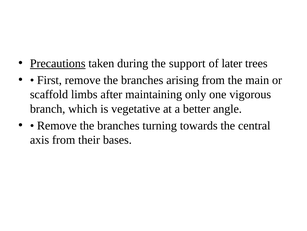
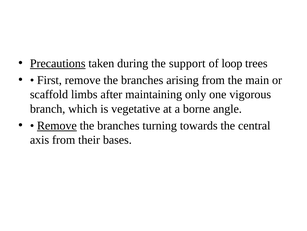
later: later -> loop
better: better -> borne
Remove at (57, 125) underline: none -> present
